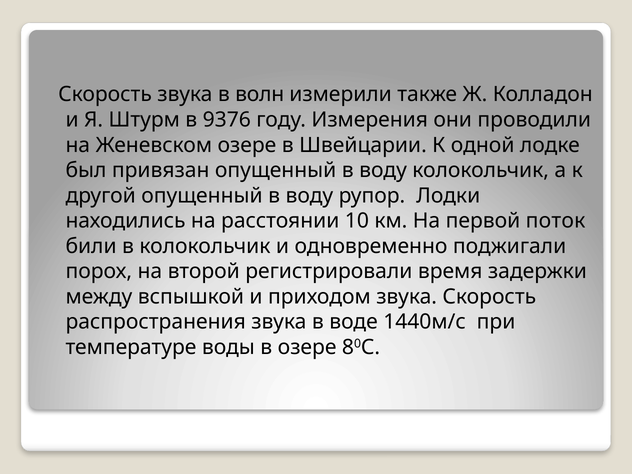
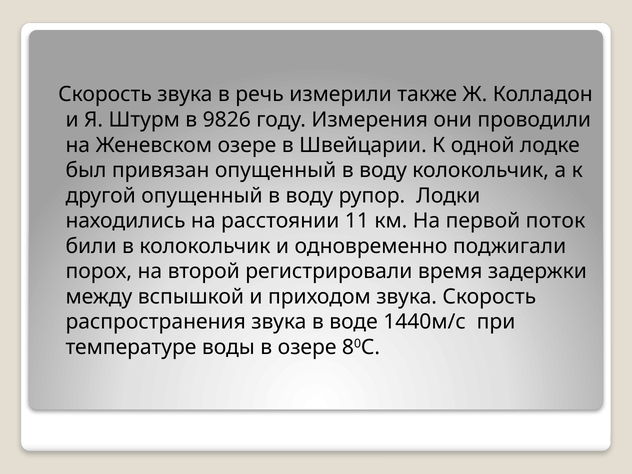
волн: волн -> речь
9376: 9376 -> 9826
10: 10 -> 11
